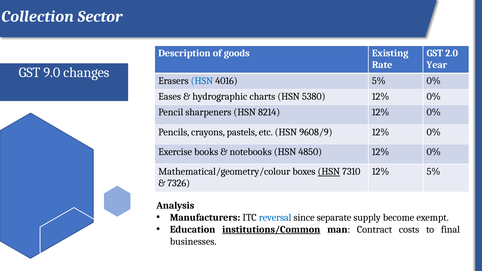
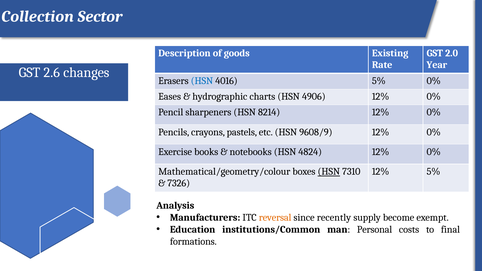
9.0: 9.0 -> 2.6
5380: 5380 -> 4906
4850: 4850 -> 4824
reversal colour: blue -> orange
separate: separate -> recently
institutions/Common underline: present -> none
Contract: Contract -> Personal
businesses: businesses -> formations
